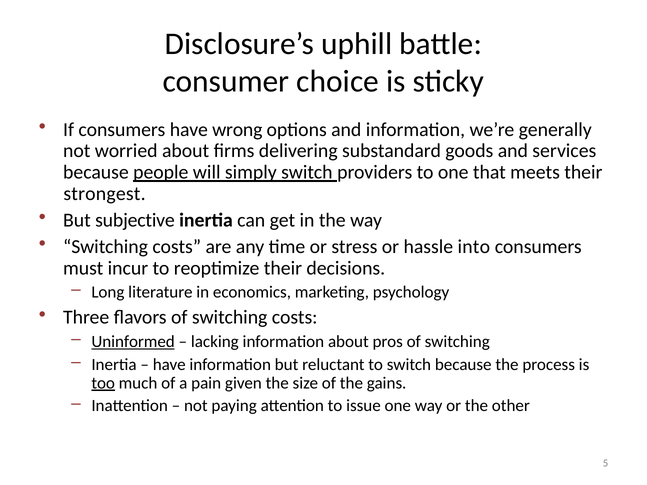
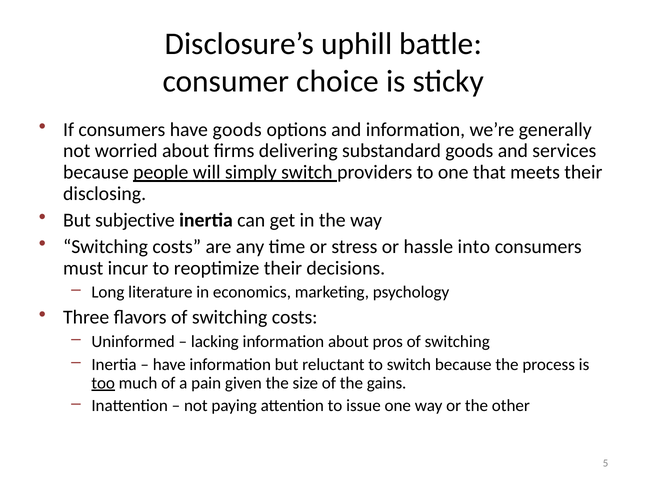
have wrong: wrong -> goods
strongest: strongest -> disclosing
Uninformed underline: present -> none
